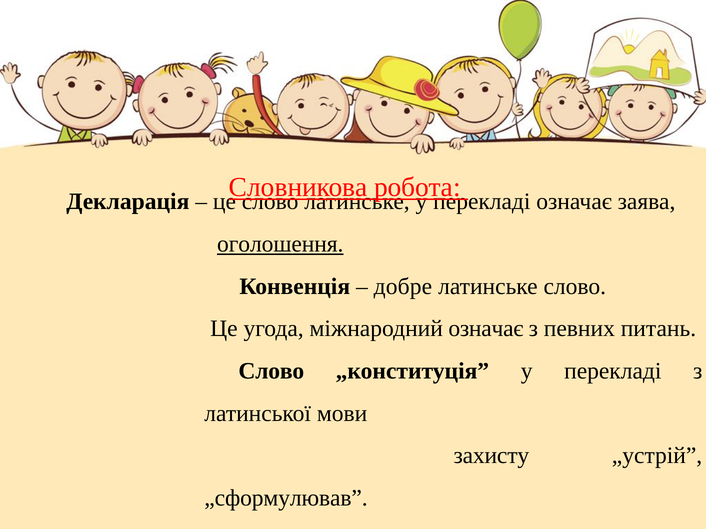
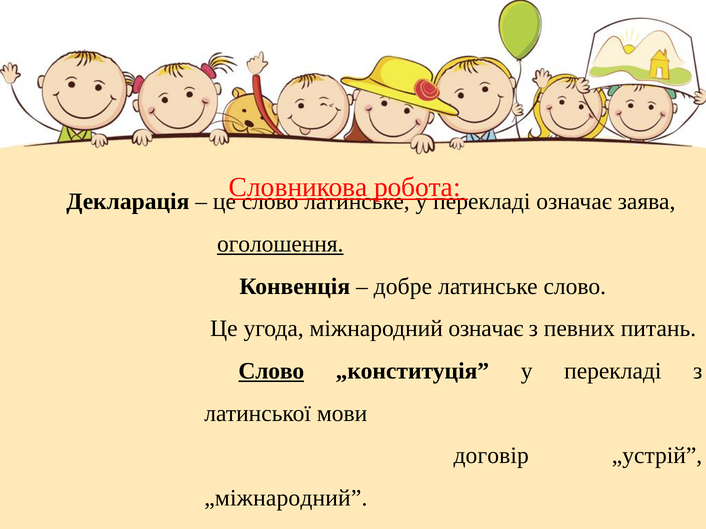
Слово at (271, 371) underline: none -> present
захисту: захисту -> договір
„сформулював: „сформулював -> „міжнародний
